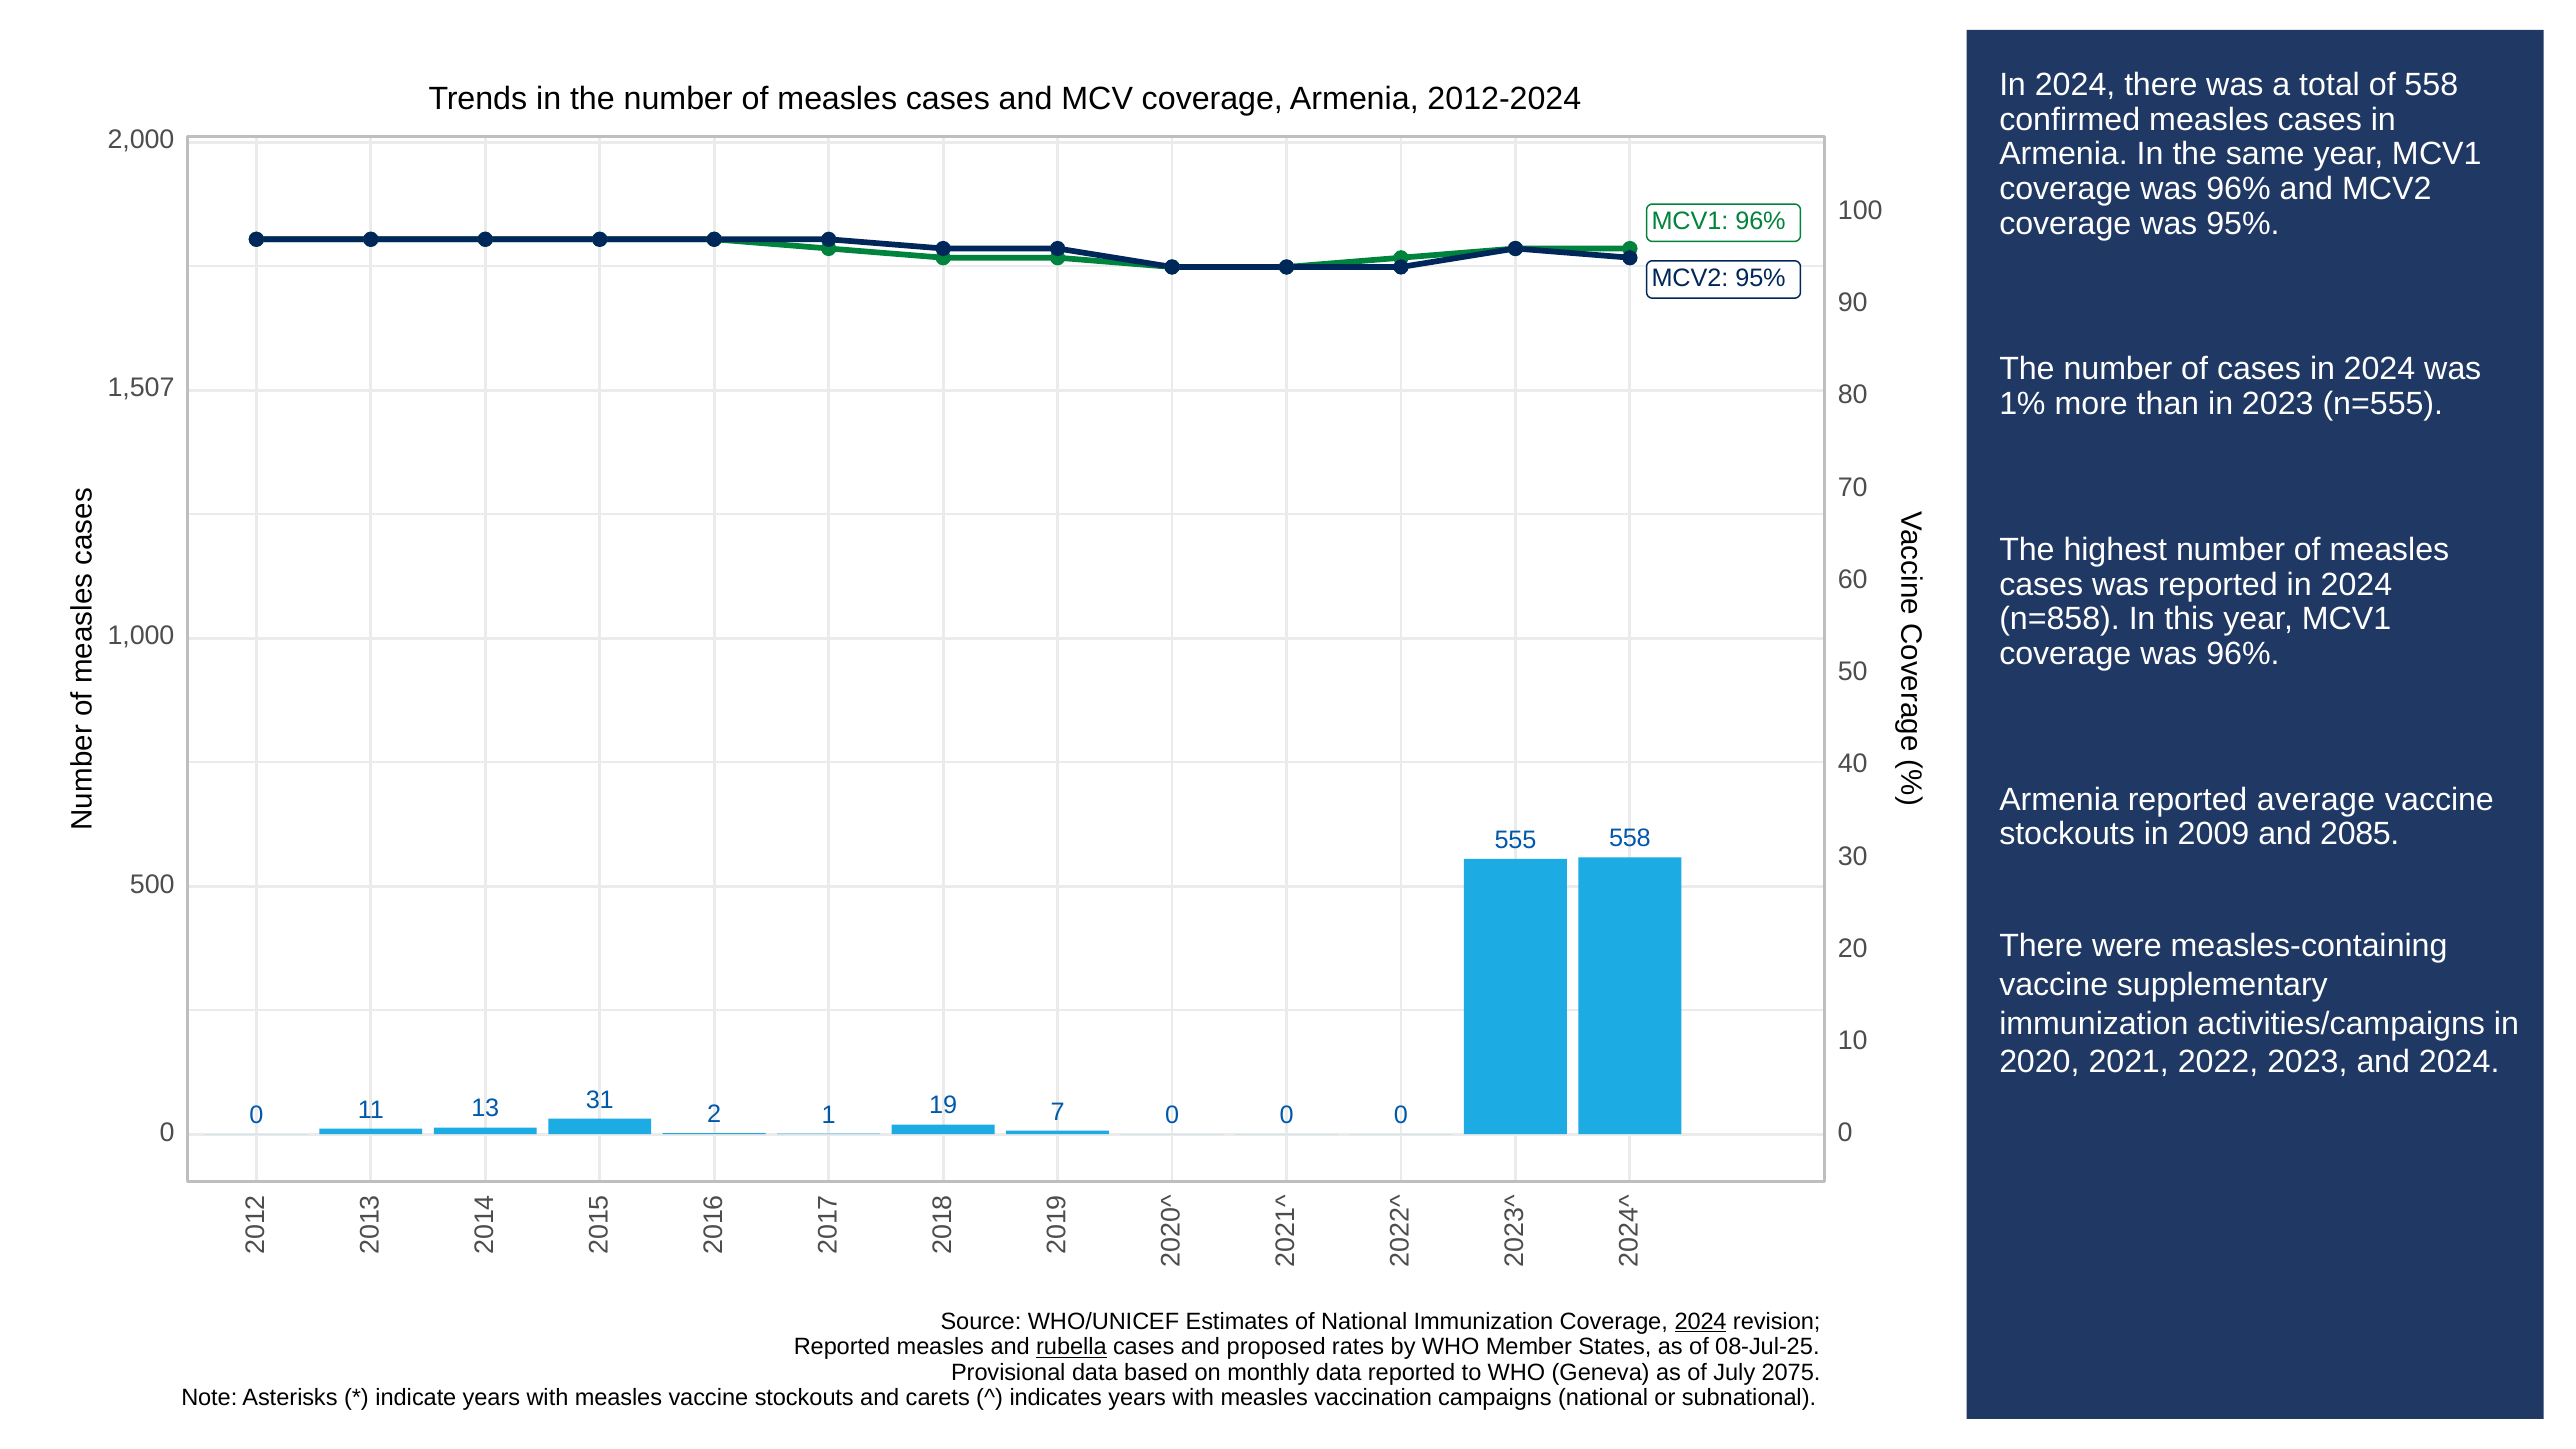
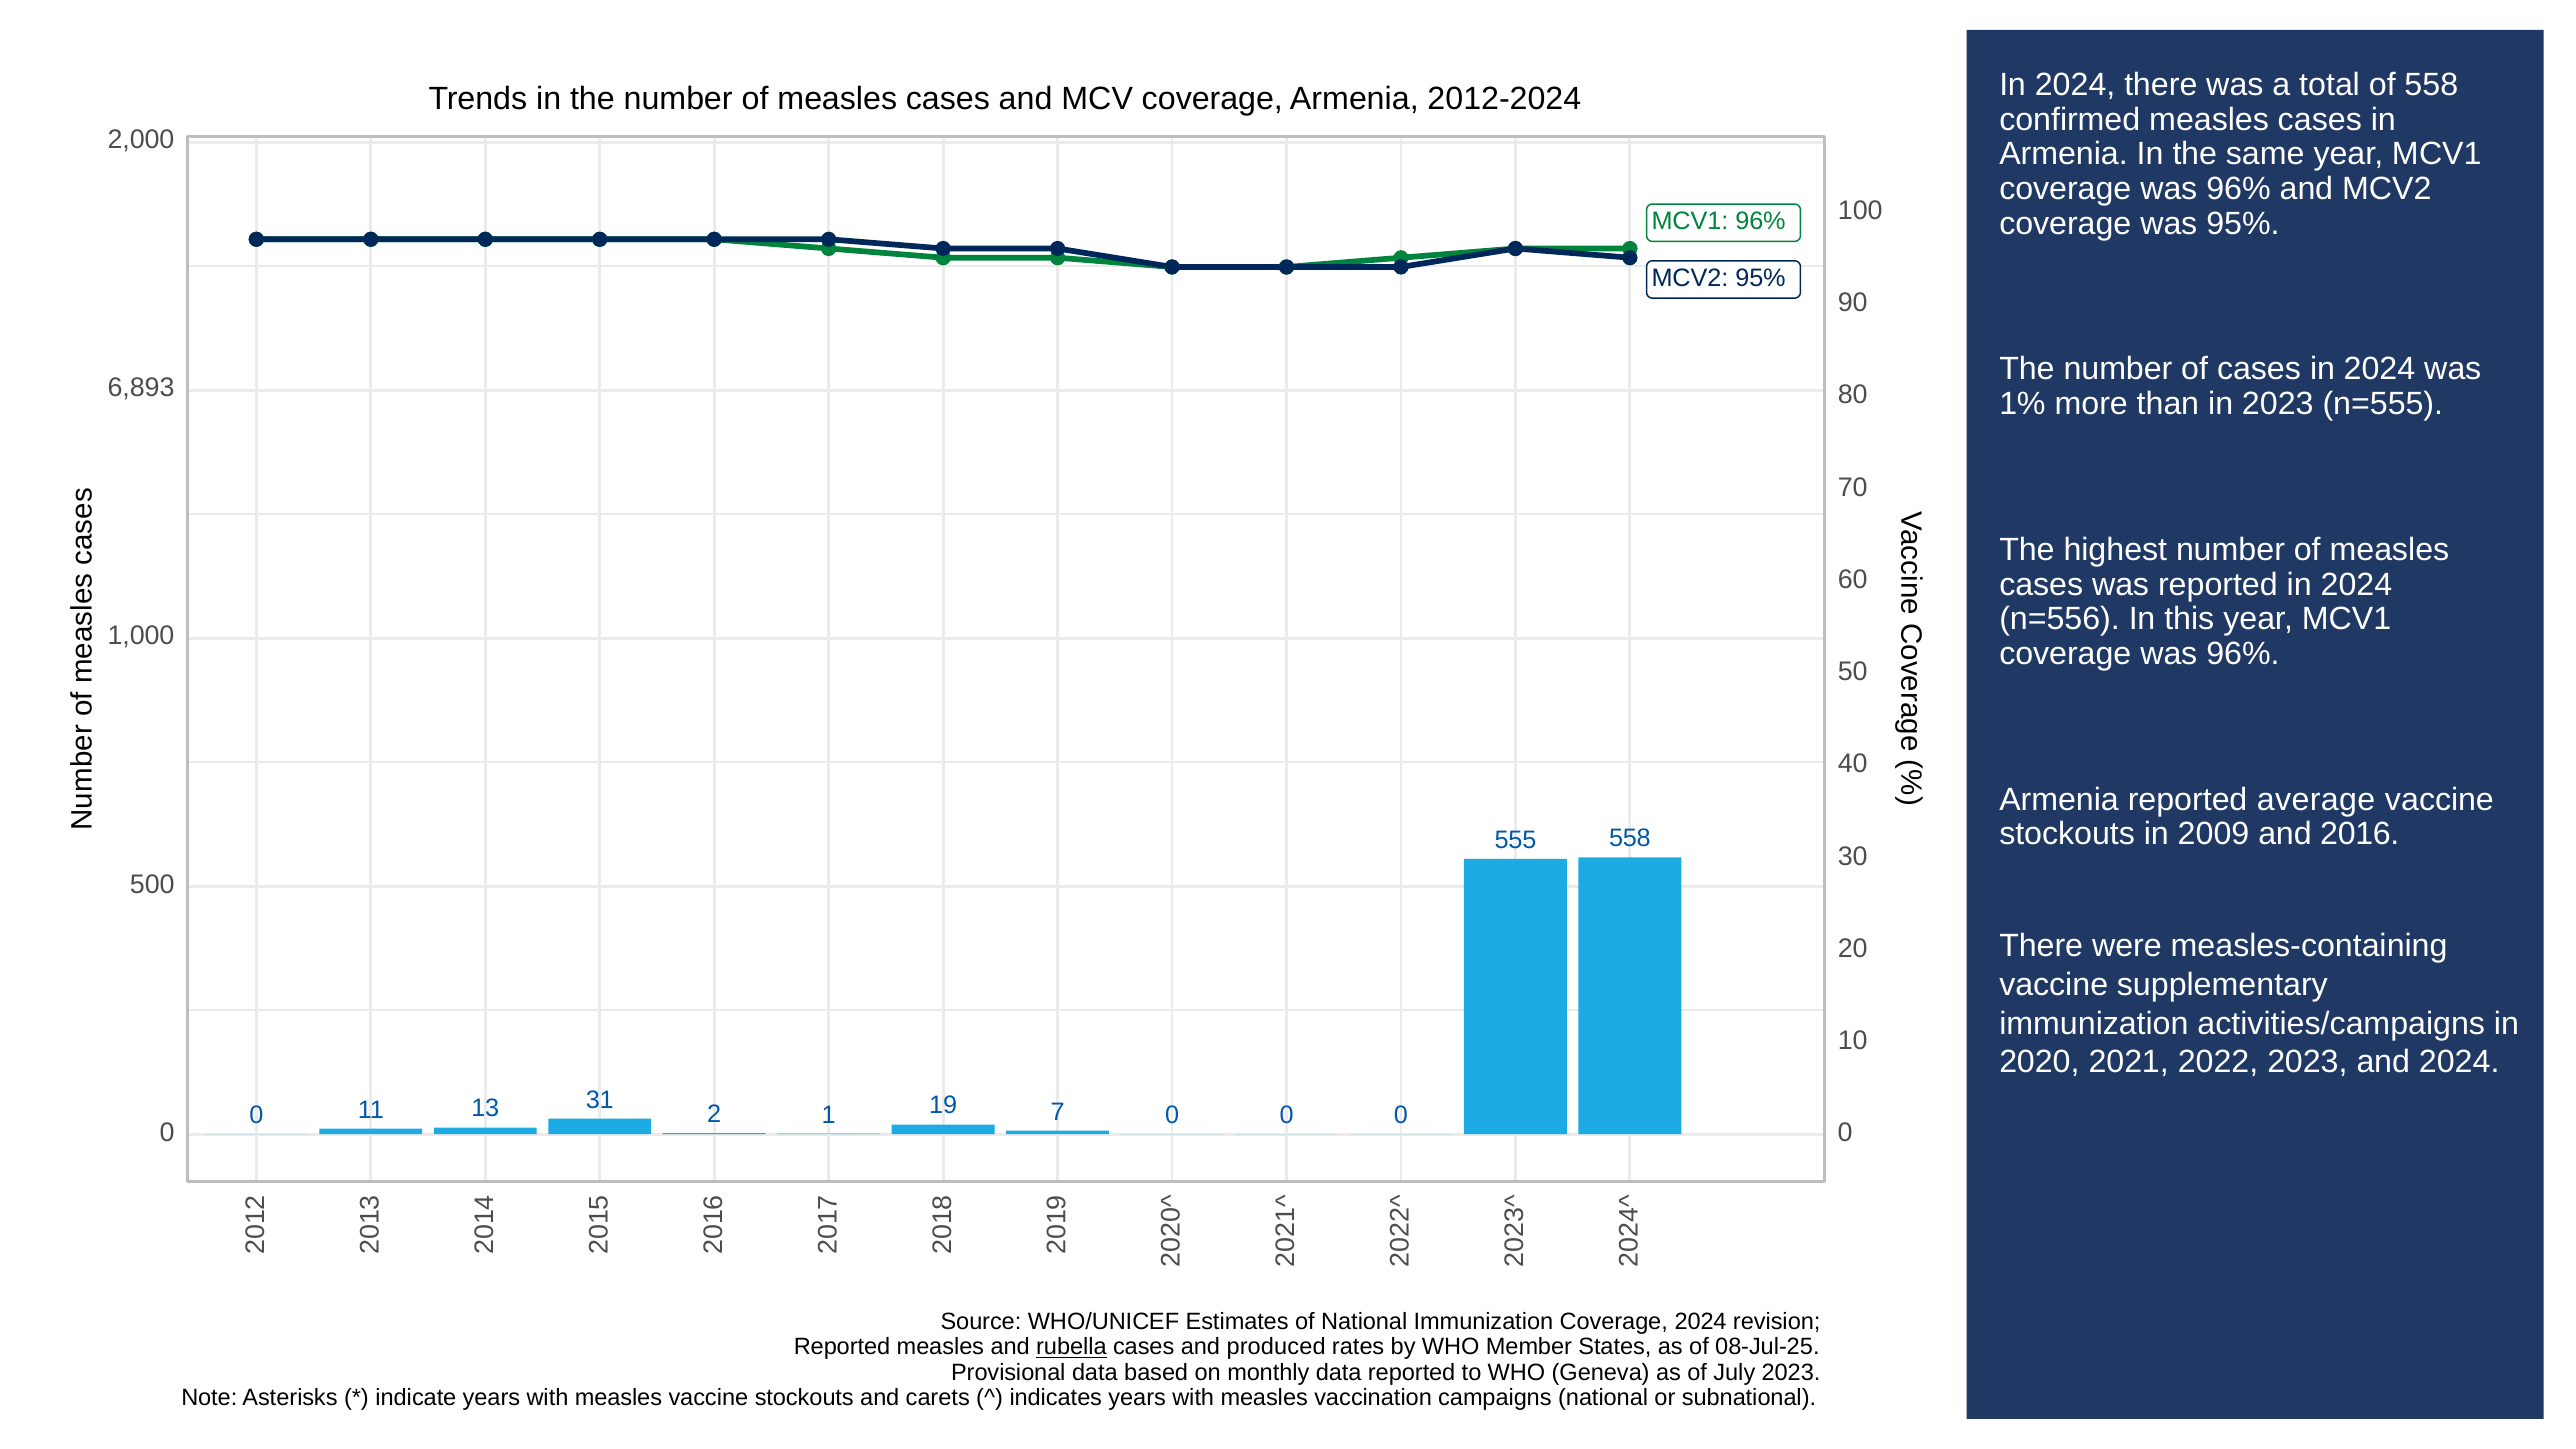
1,507: 1,507 -> 6,893
n=858: n=858 -> n=556
2085: 2085 -> 2016
2024 at (1701, 1322) underline: present -> none
proposed: proposed -> produced
July 2075: 2075 -> 2023
